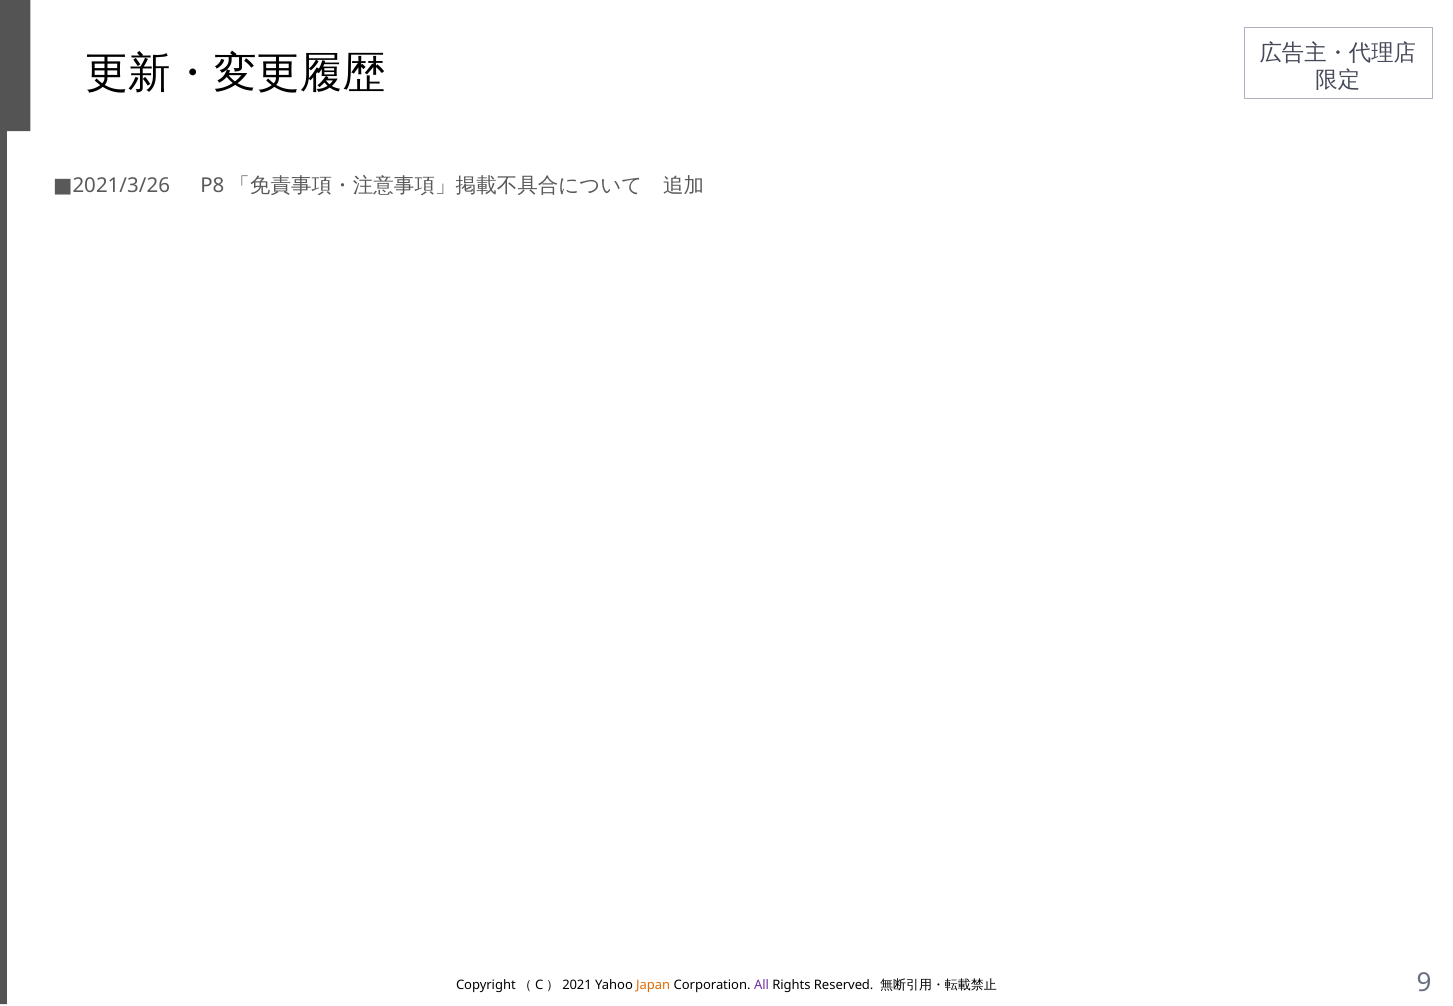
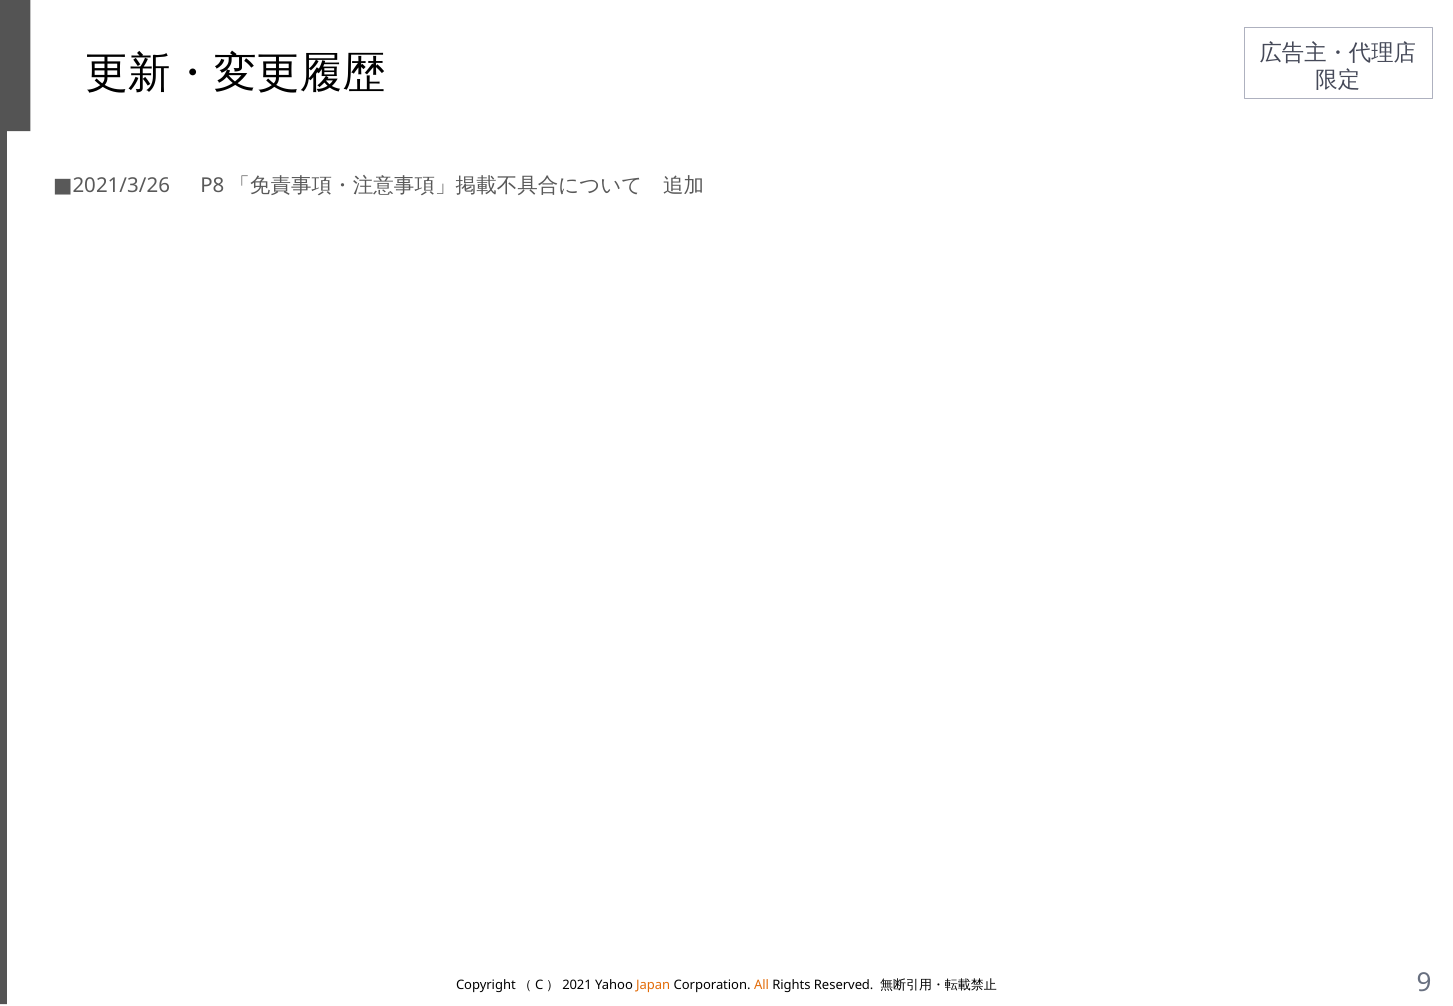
All colour: purple -> orange
